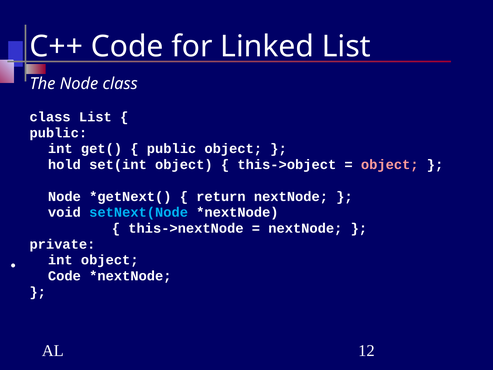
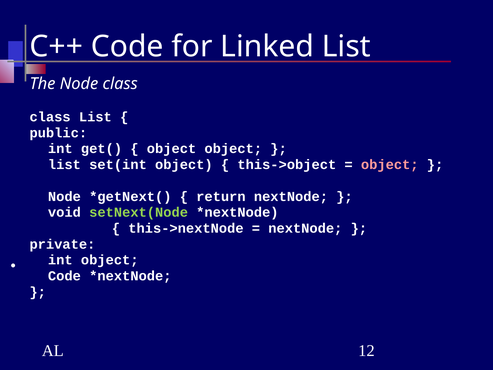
public at (172, 149): public -> object
hold at (64, 165): hold -> list
setNext(Node colour: light blue -> light green
